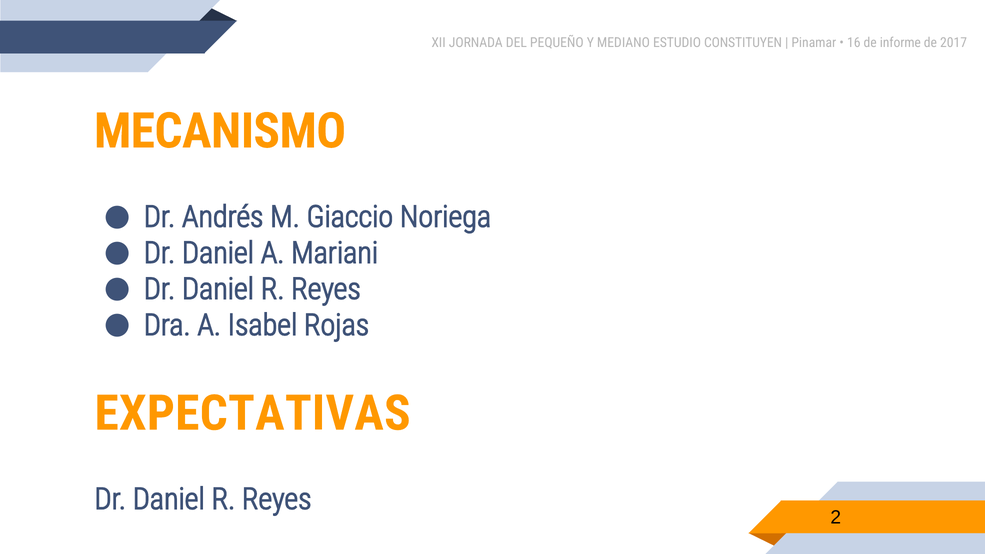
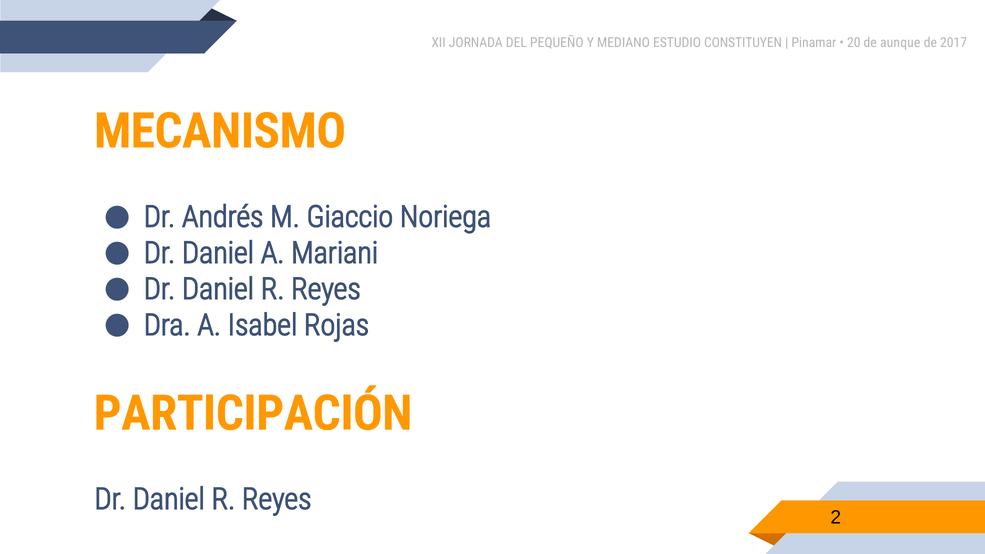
16: 16 -> 20
informe: informe -> aunque
EXPECTATIVAS: EXPECTATIVAS -> PARTICIPACIÓN
